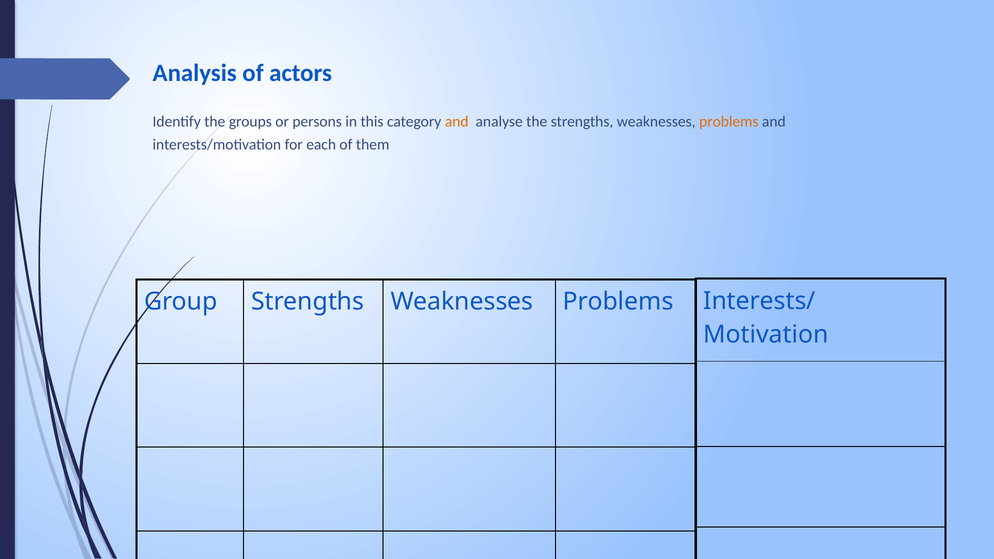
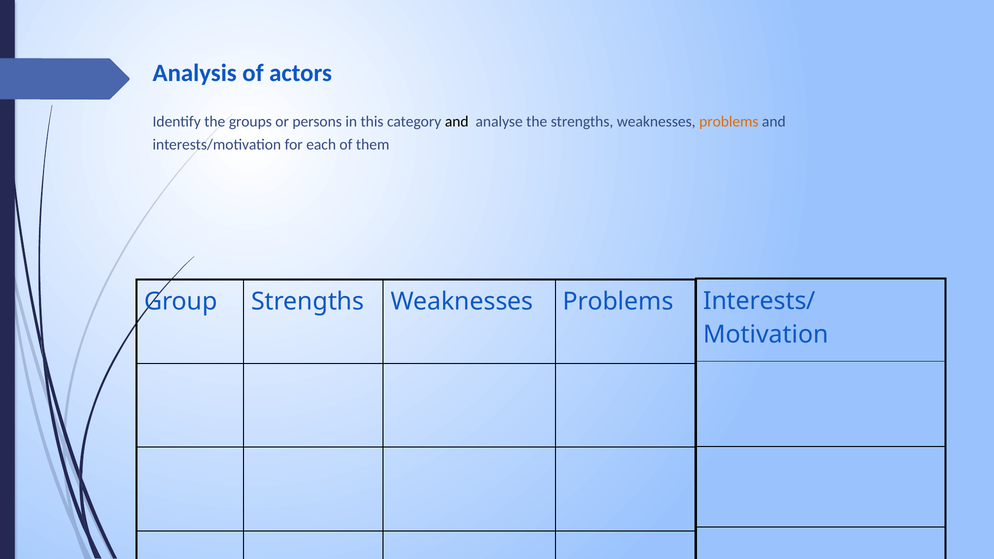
and at (457, 122) colour: orange -> black
